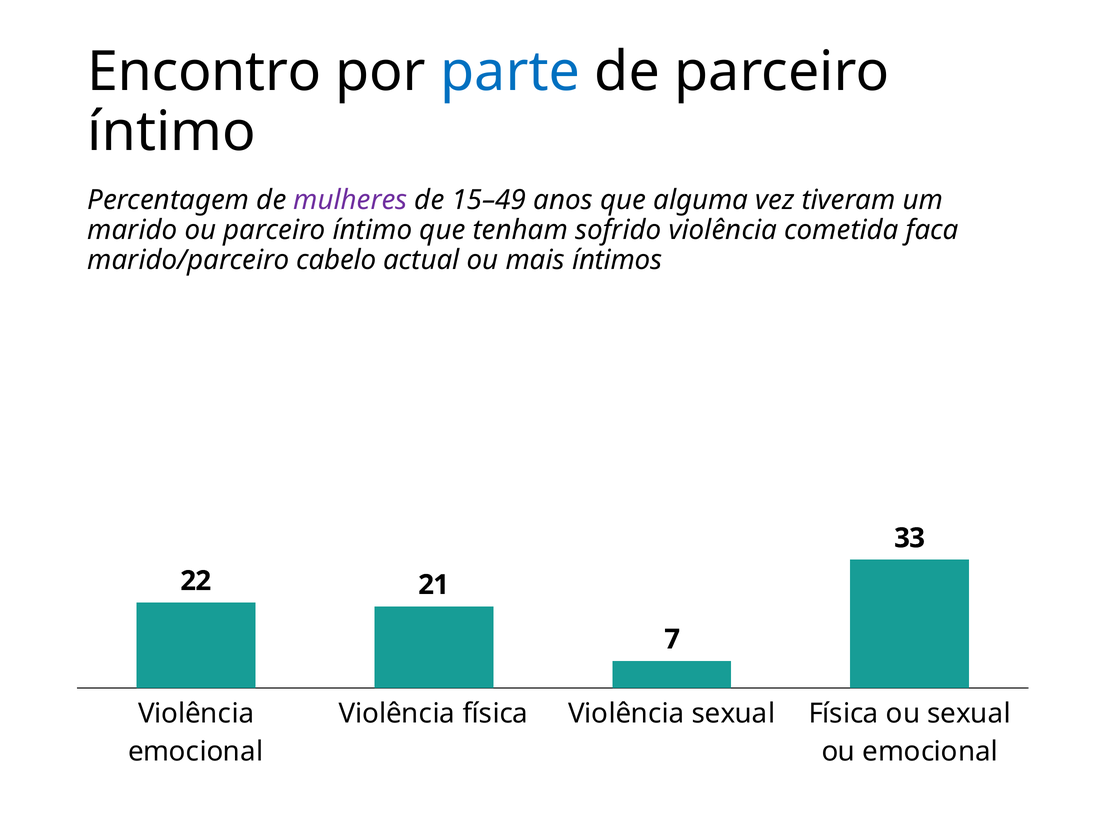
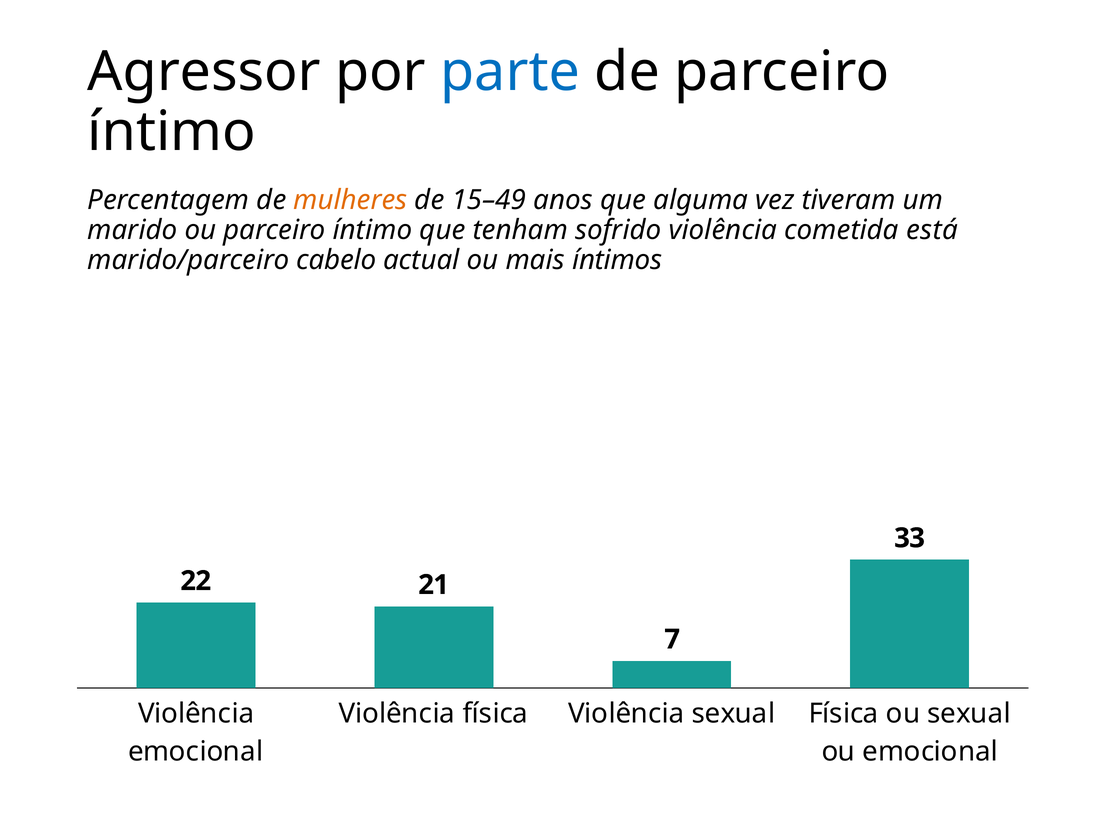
Encontro: Encontro -> Agressor
mulheres colour: purple -> orange
faca: faca -> está
